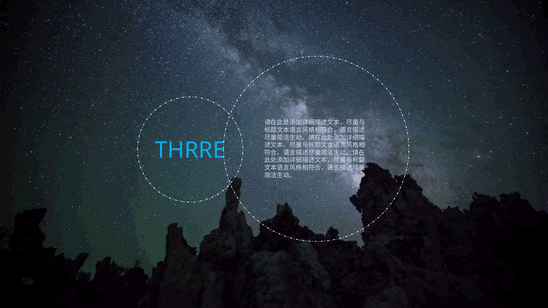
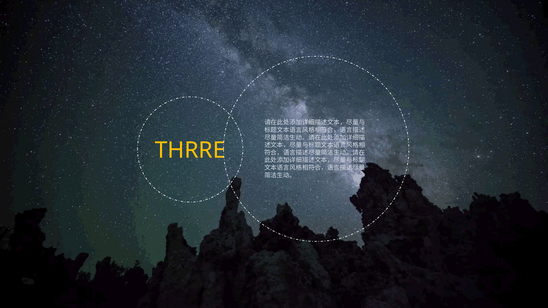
THRRE colour: light blue -> yellow
